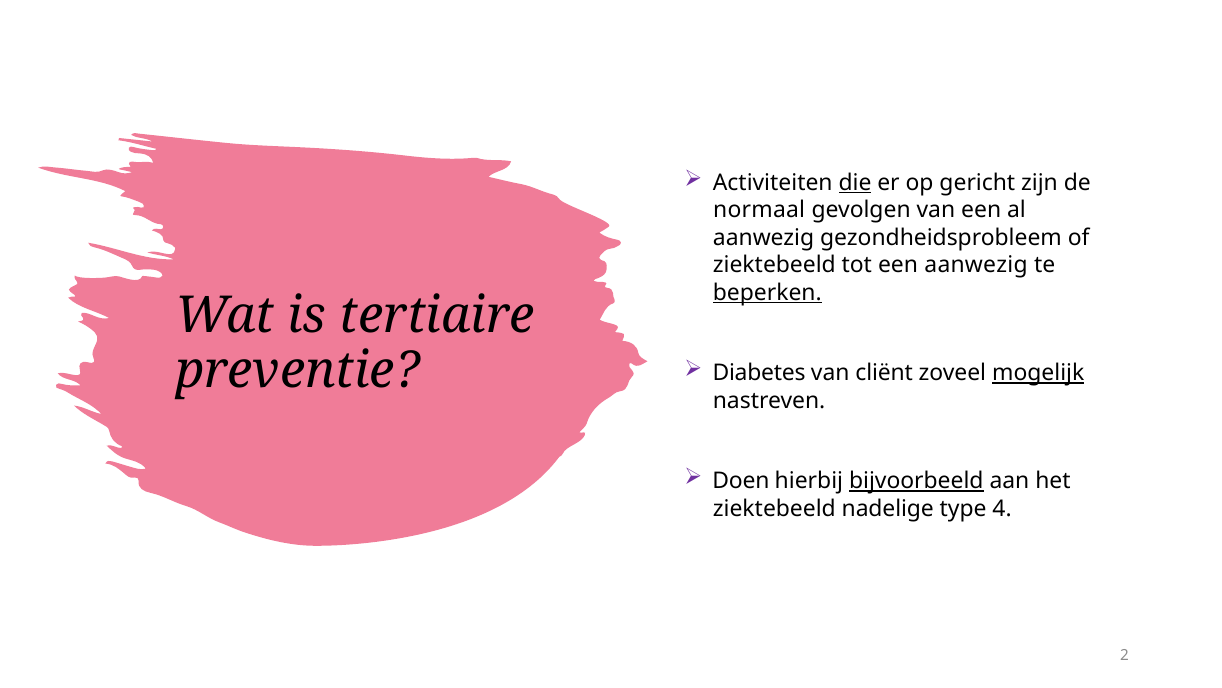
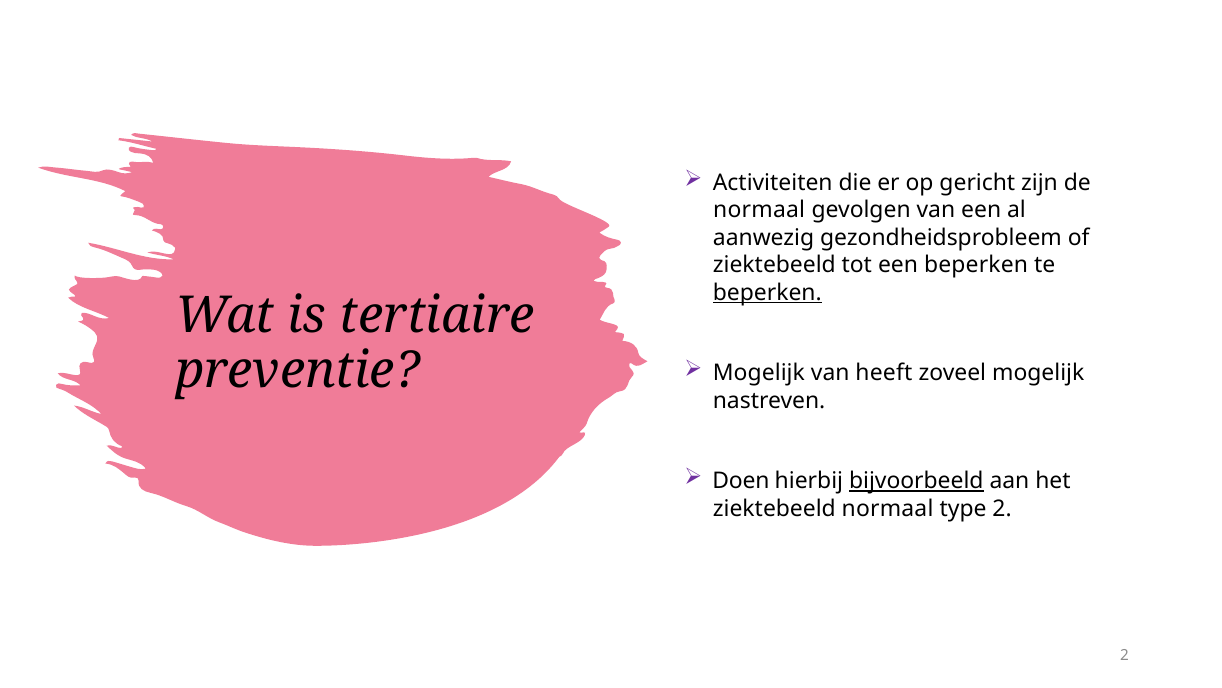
die underline: present -> none
een aanwezig: aanwezig -> beperken
Diabetes at (759, 373): Diabetes -> Mogelijk
cliënt: cliënt -> heeft
mogelijk at (1038, 373) underline: present -> none
ziektebeeld nadelige: nadelige -> normaal
type 4: 4 -> 2
